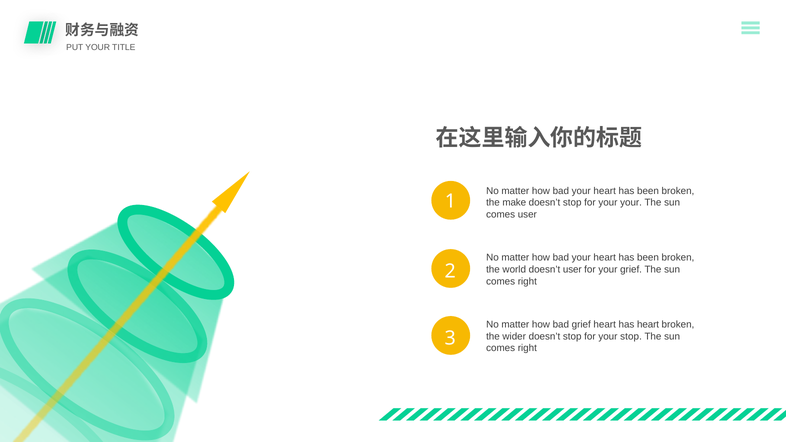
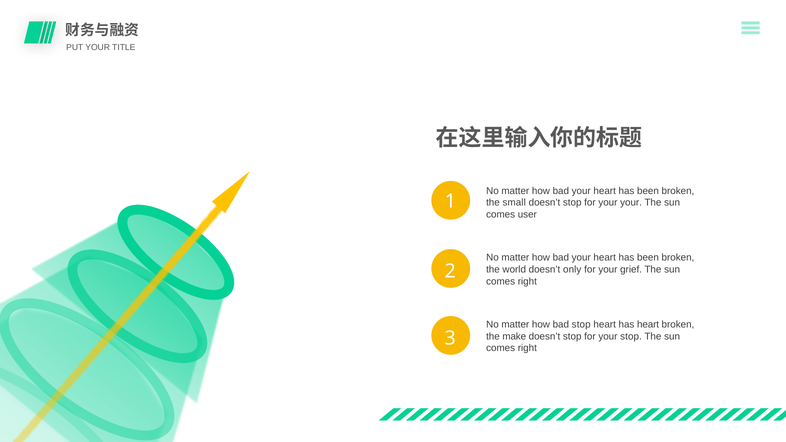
make: make -> small
doesn’t user: user -> only
bad grief: grief -> stop
wider: wider -> make
